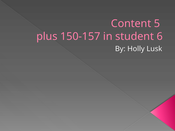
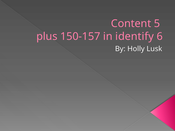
student: student -> identify
